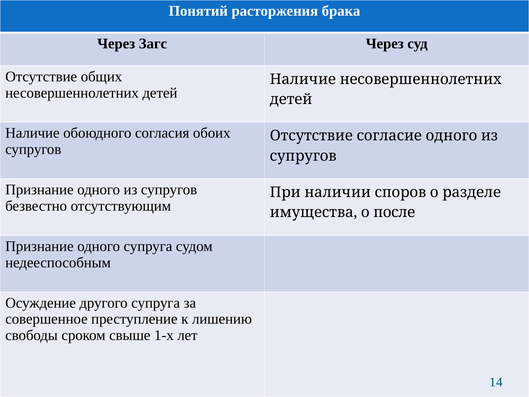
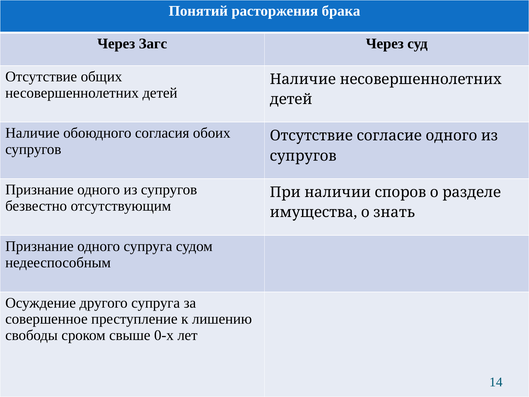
после: после -> знать
1-х: 1-х -> 0-х
